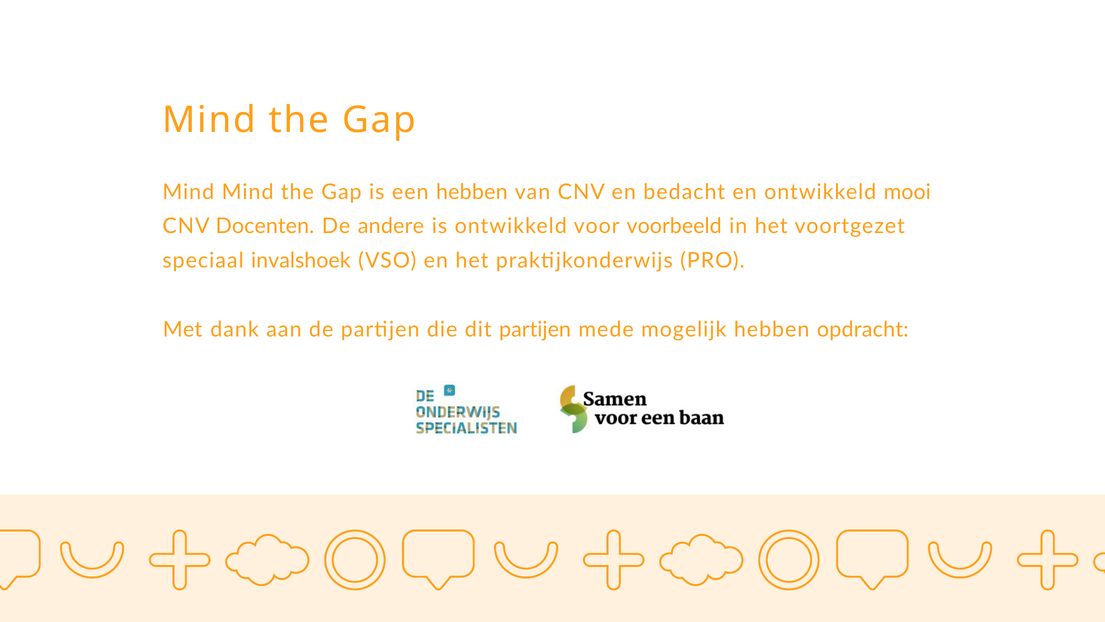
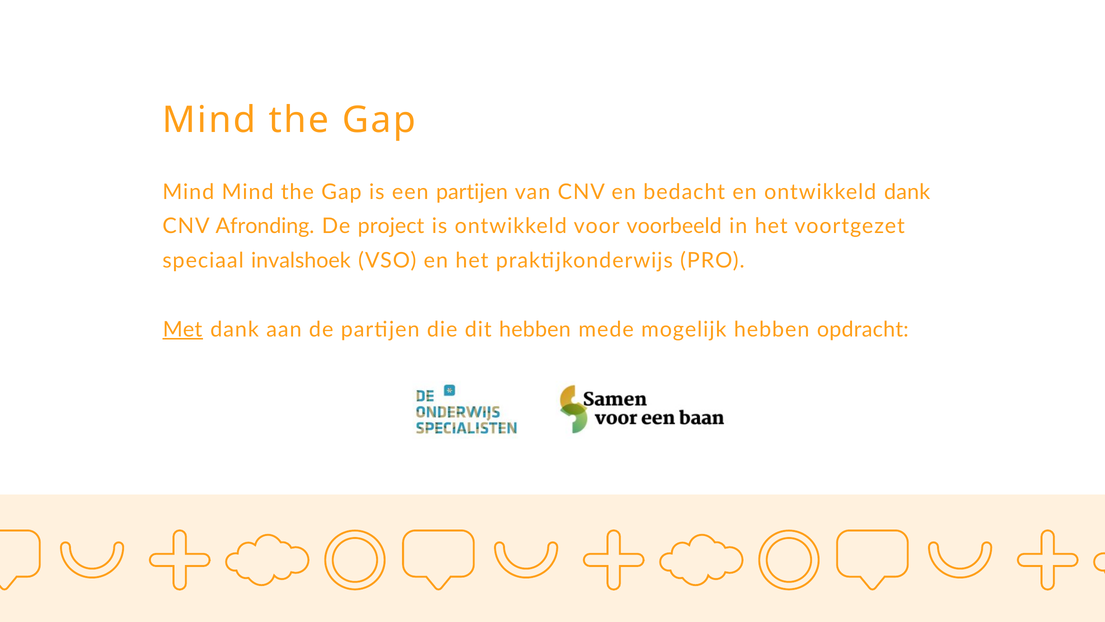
een hebben: hebben -> partijen
ontwikkeld mooi: mooi -> dank
Docenten: Docenten -> Afronding
andere: andere -> project
Met underline: none -> present
dit partijen: partijen -> hebben
